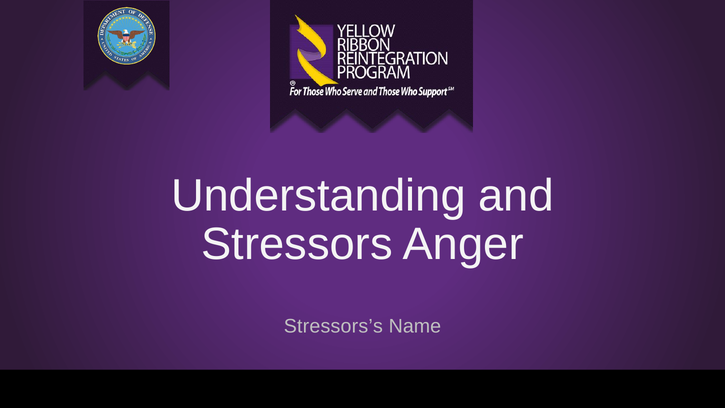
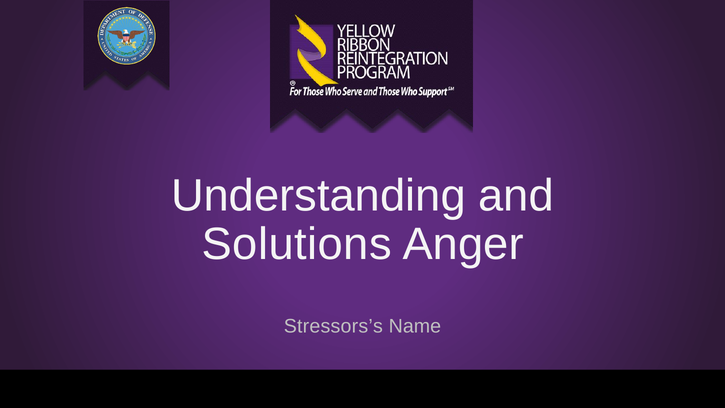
Stressors: Stressors -> Solutions
